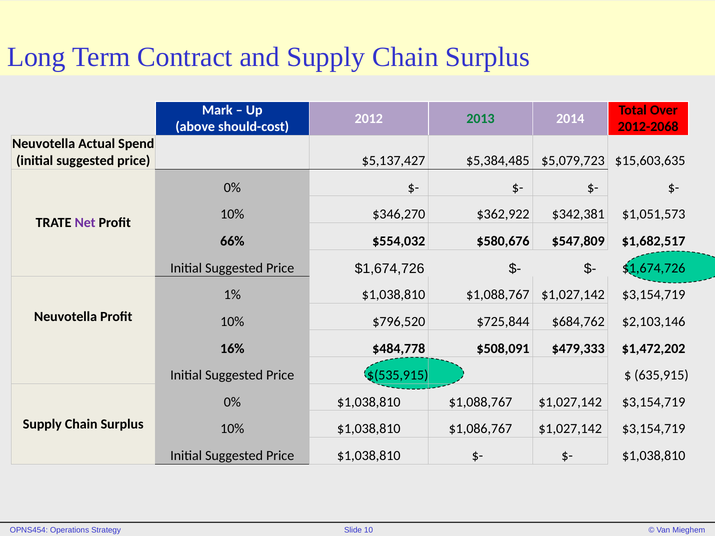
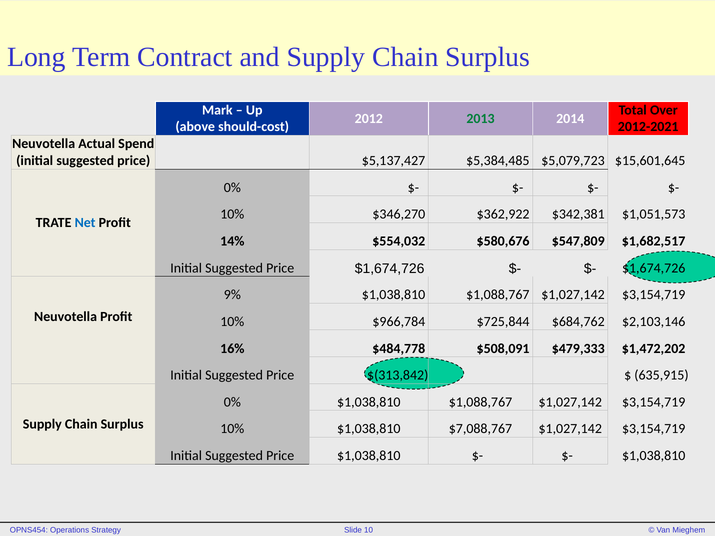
2012-2068: 2012-2068 -> 2012-2021
$15,603,635: $15,603,635 -> $15,601,645
Net colour: purple -> blue
66%: 66% -> 14%
1%: 1% -> 9%
$796,520: $796,520 -> $966,784
$(535,915: $(535,915 -> $(313,842
$1,086,767: $1,086,767 -> $7,088,767
